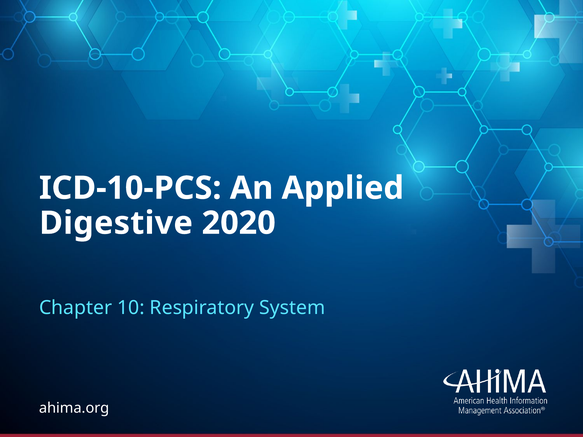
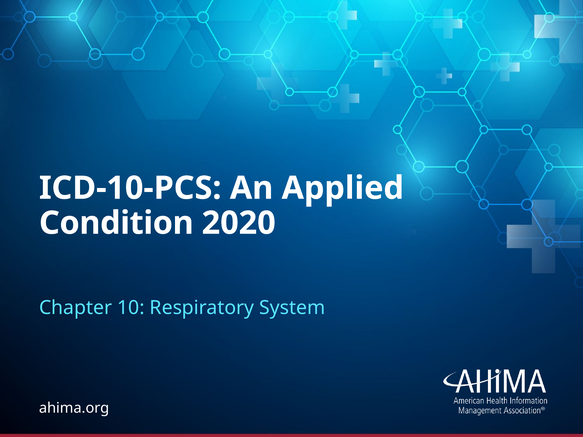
Digestive: Digestive -> Condition
